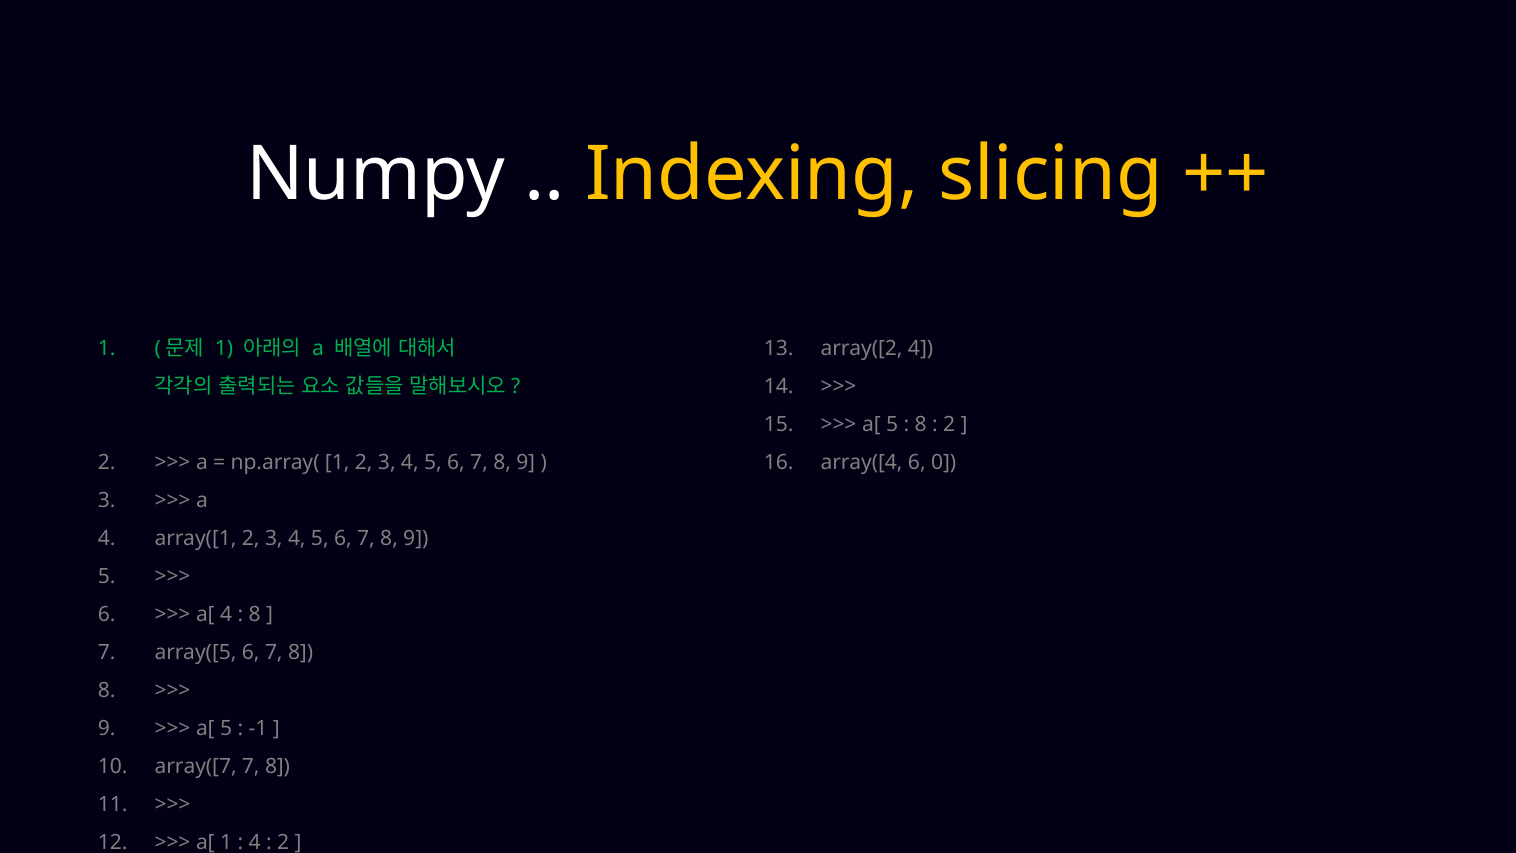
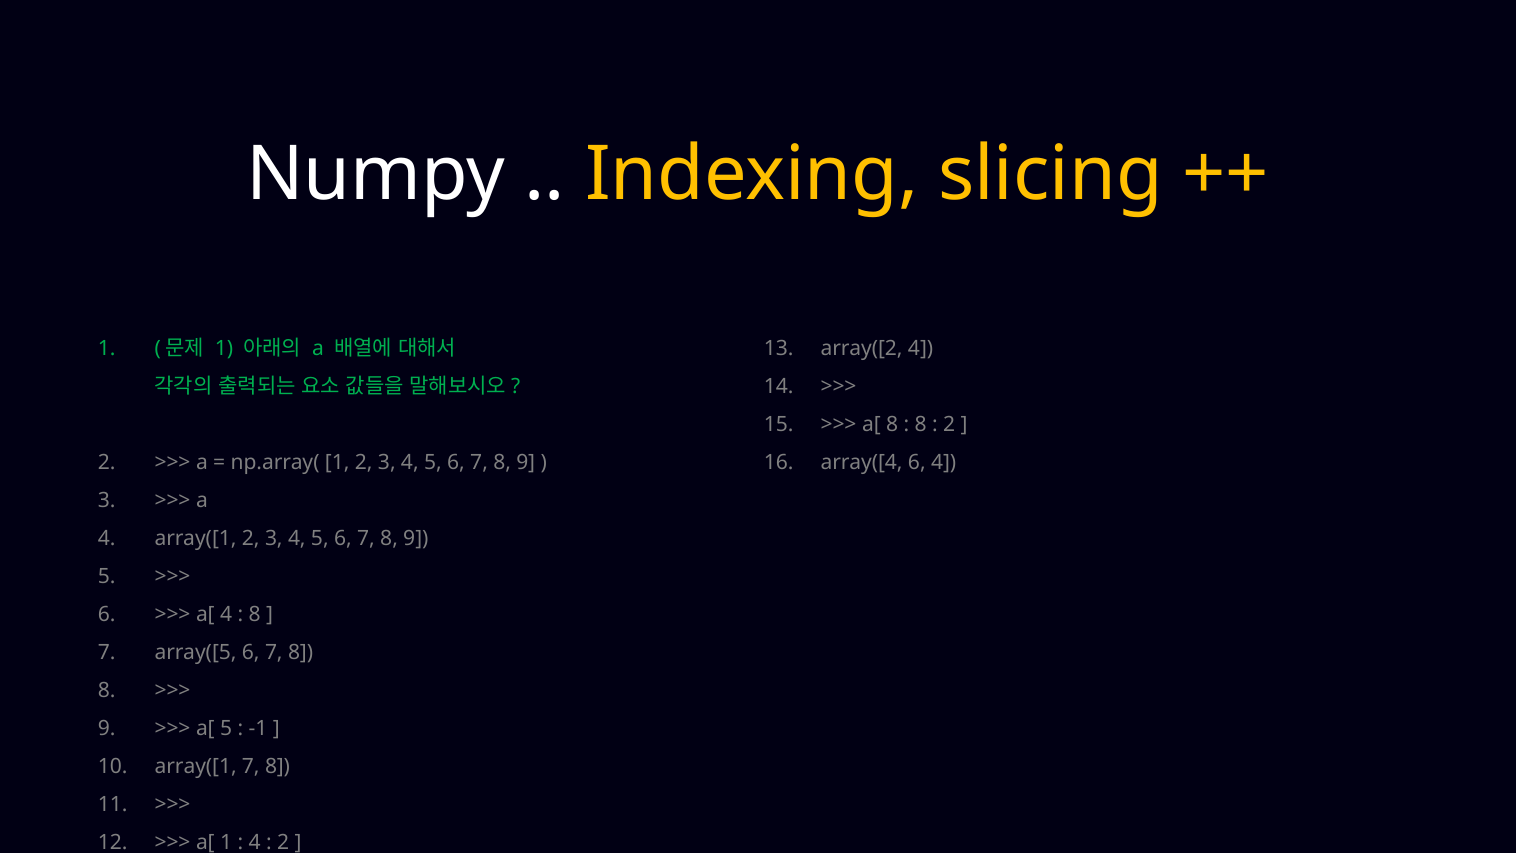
5 at (892, 425): 5 -> 8
6 0: 0 -> 4
array([7 at (196, 766): array([7 -> array([1
